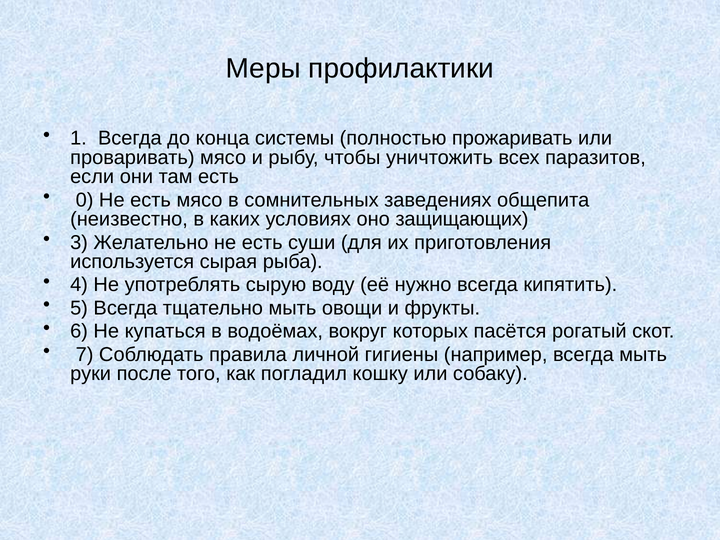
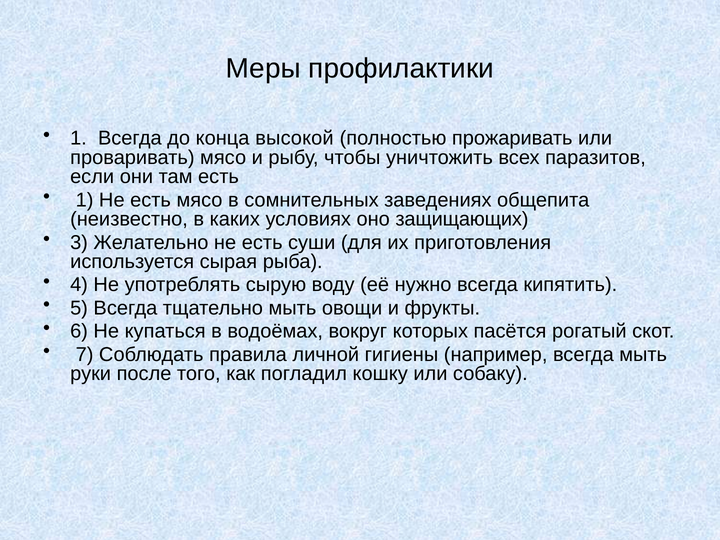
системы: системы -> высокой
0 at (85, 200): 0 -> 1
